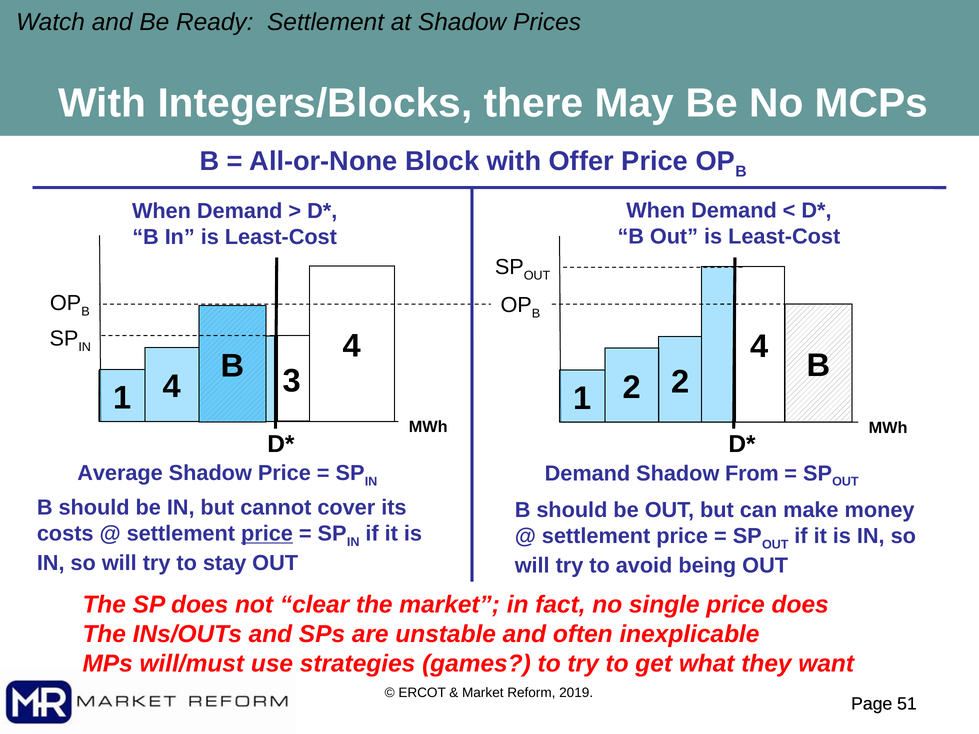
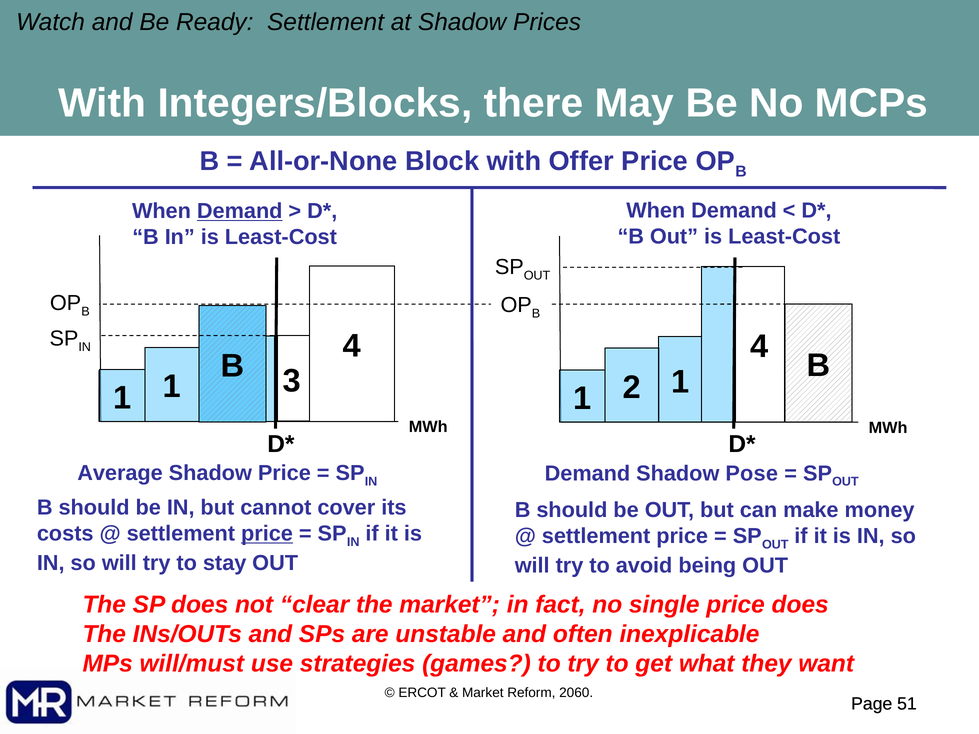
Demand at (240, 211) underline: none -> present
1 4: 4 -> 1
2 2: 2 -> 1
From: From -> Pose
2019: 2019 -> 2060
